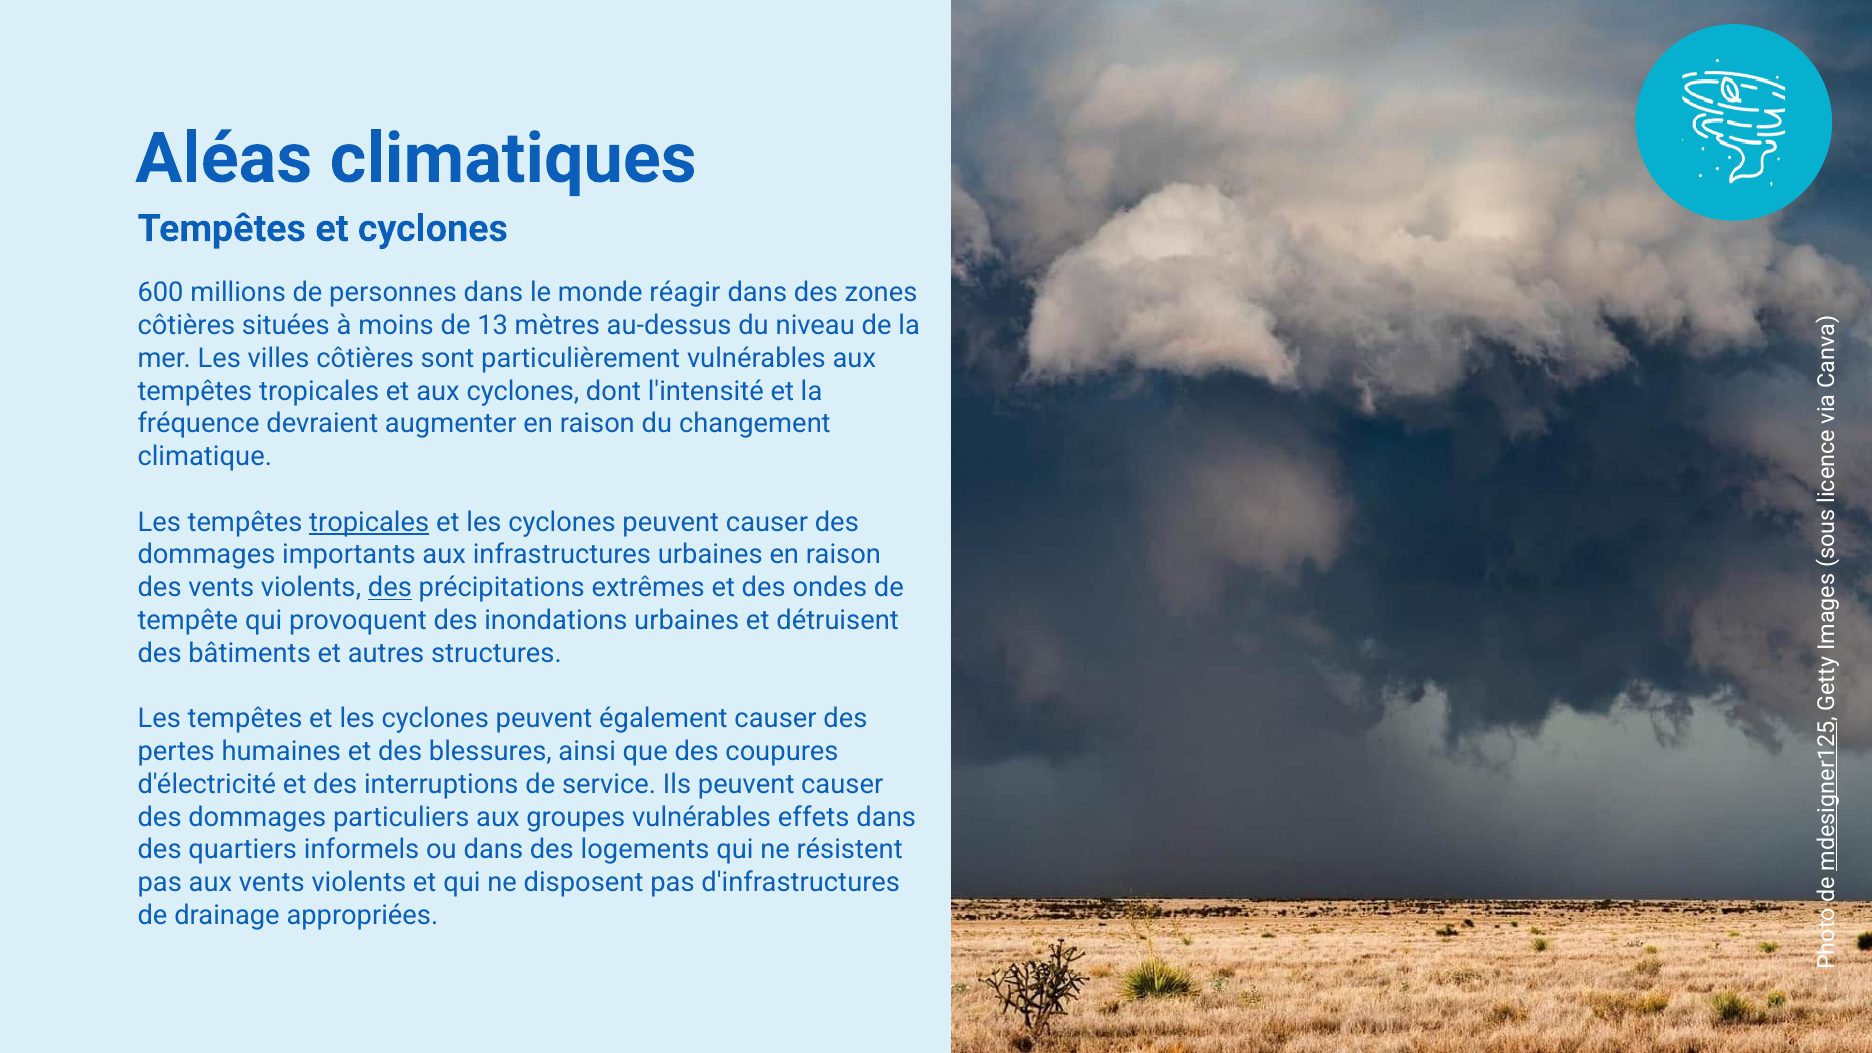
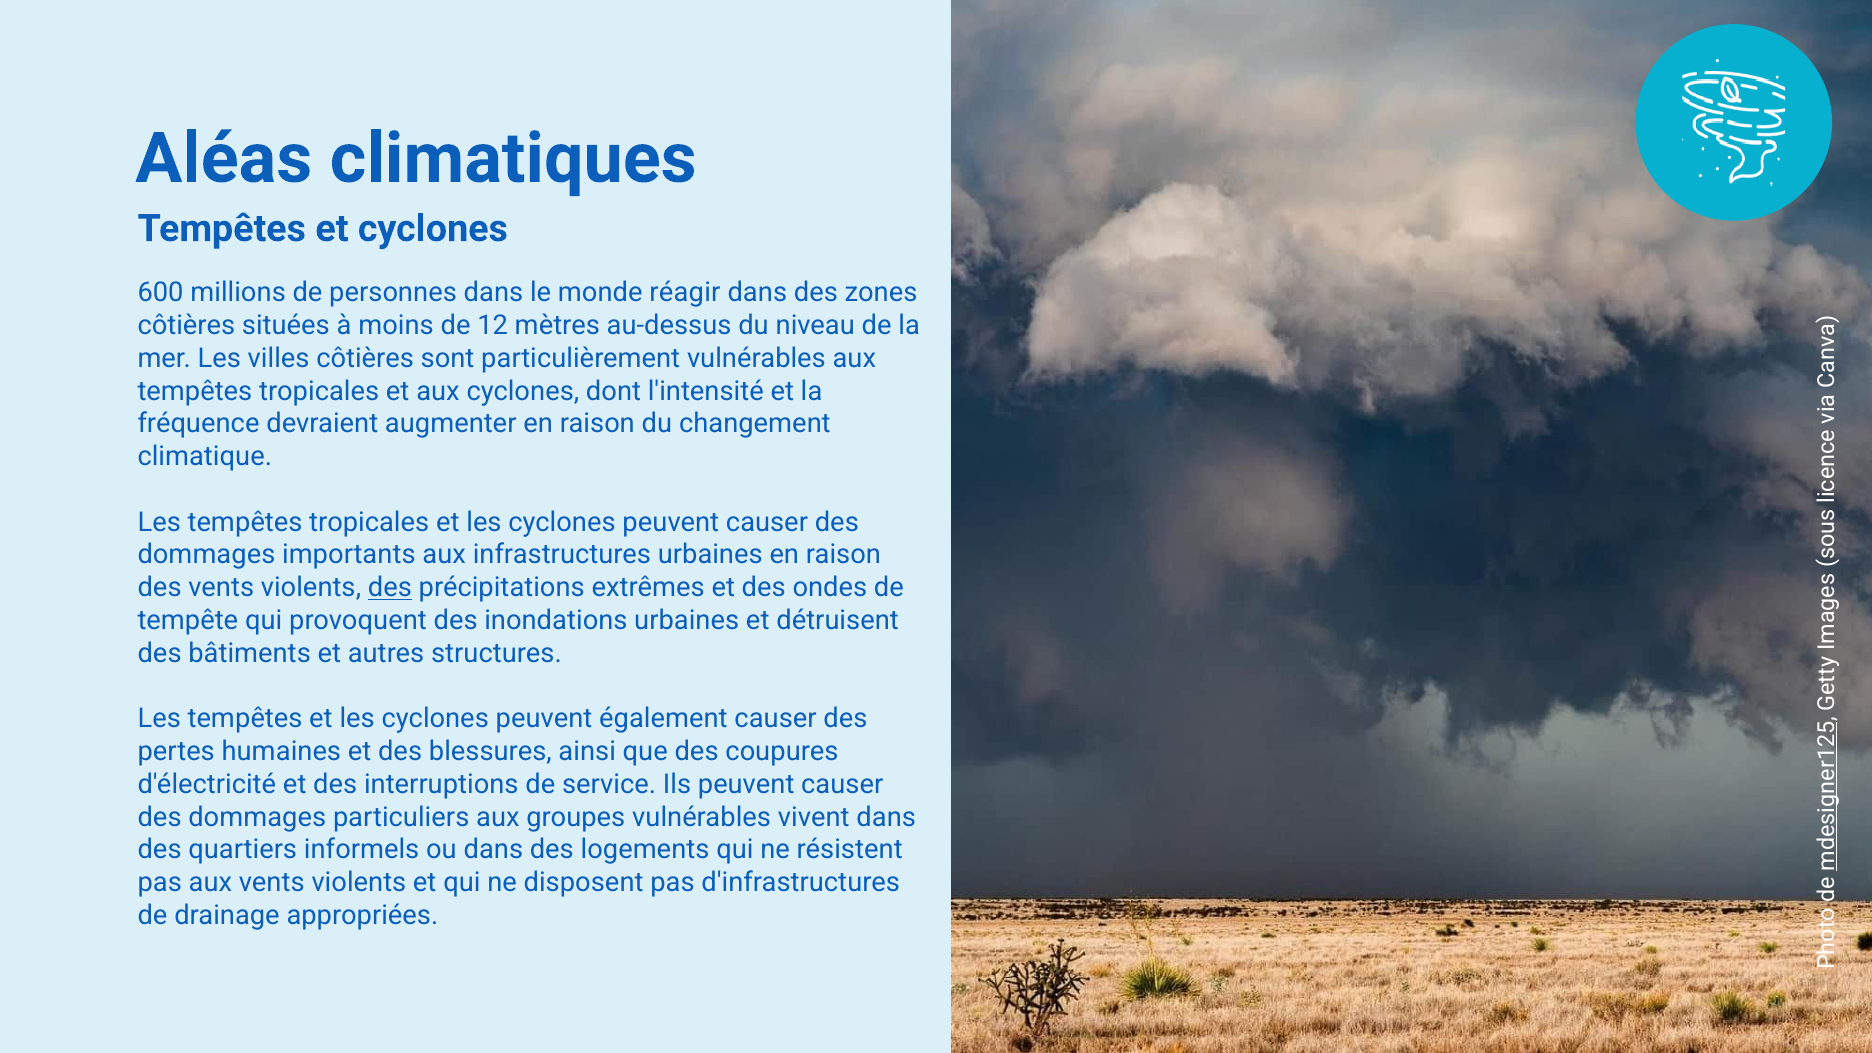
13: 13 -> 12
tropicales at (369, 522) underline: present -> none
effets: effets -> vivent
